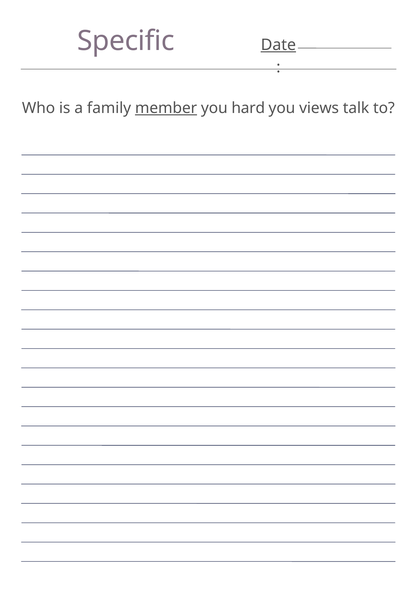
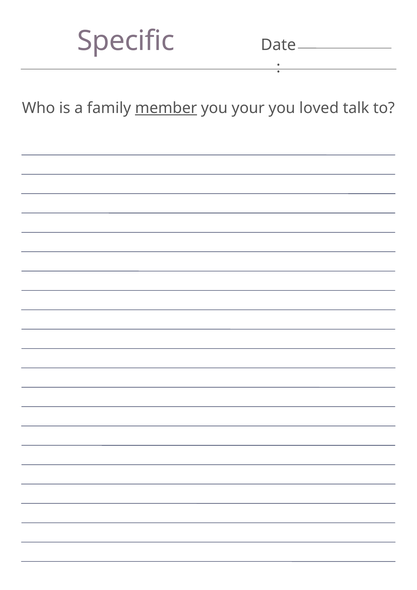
Date underline: present -> none
hard: hard -> your
views: views -> loved
